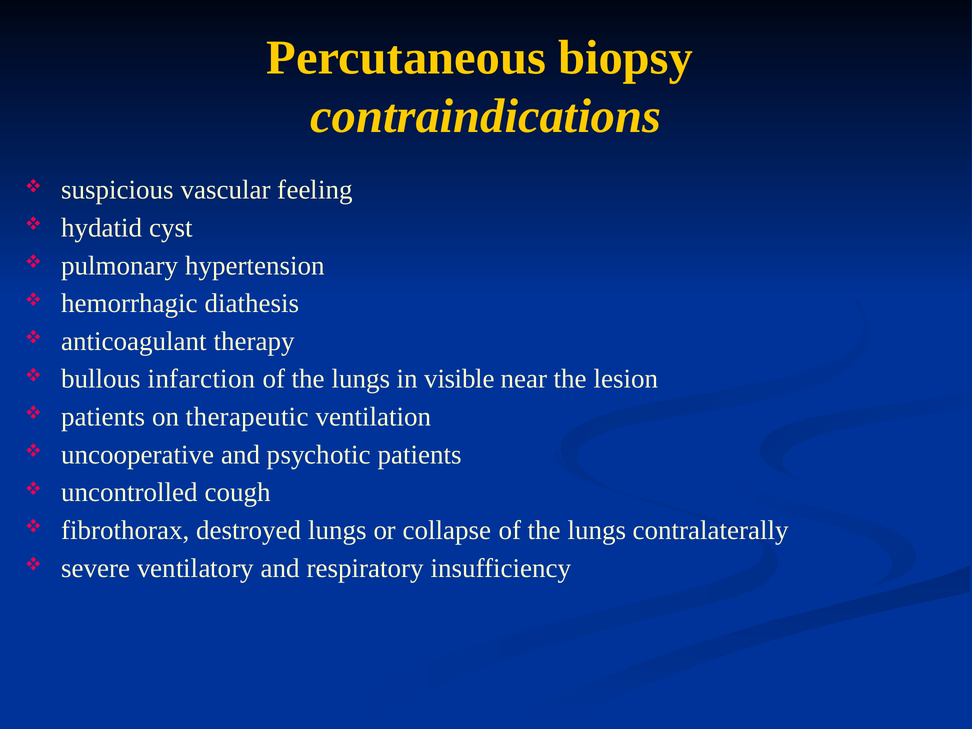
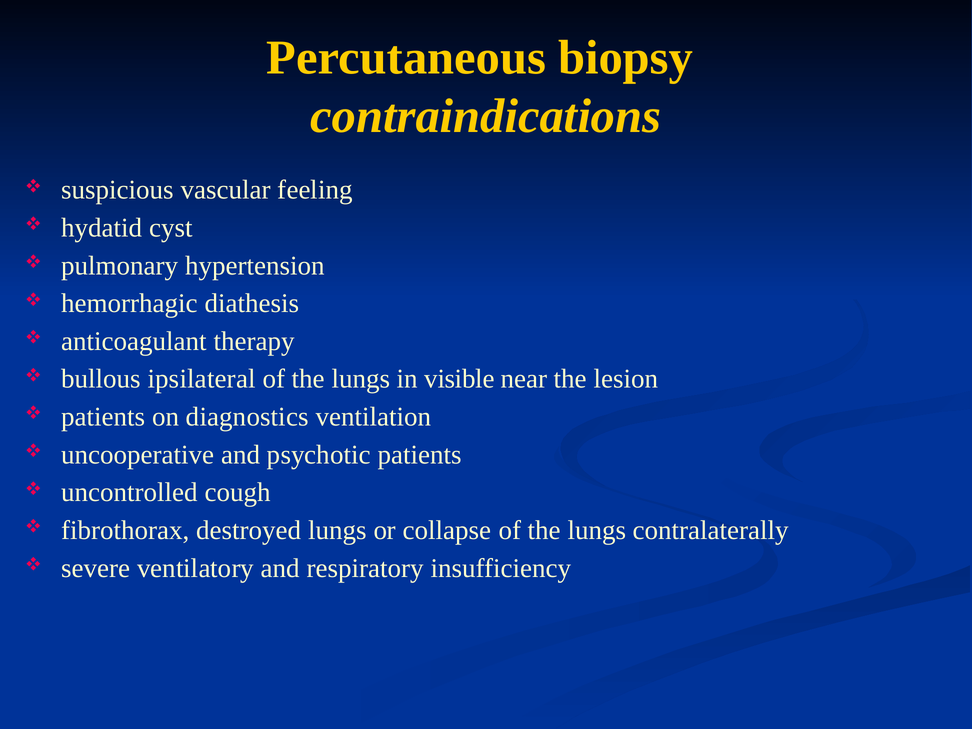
infarction: infarction -> ipsilateral
therapeutic: therapeutic -> diagnostics
